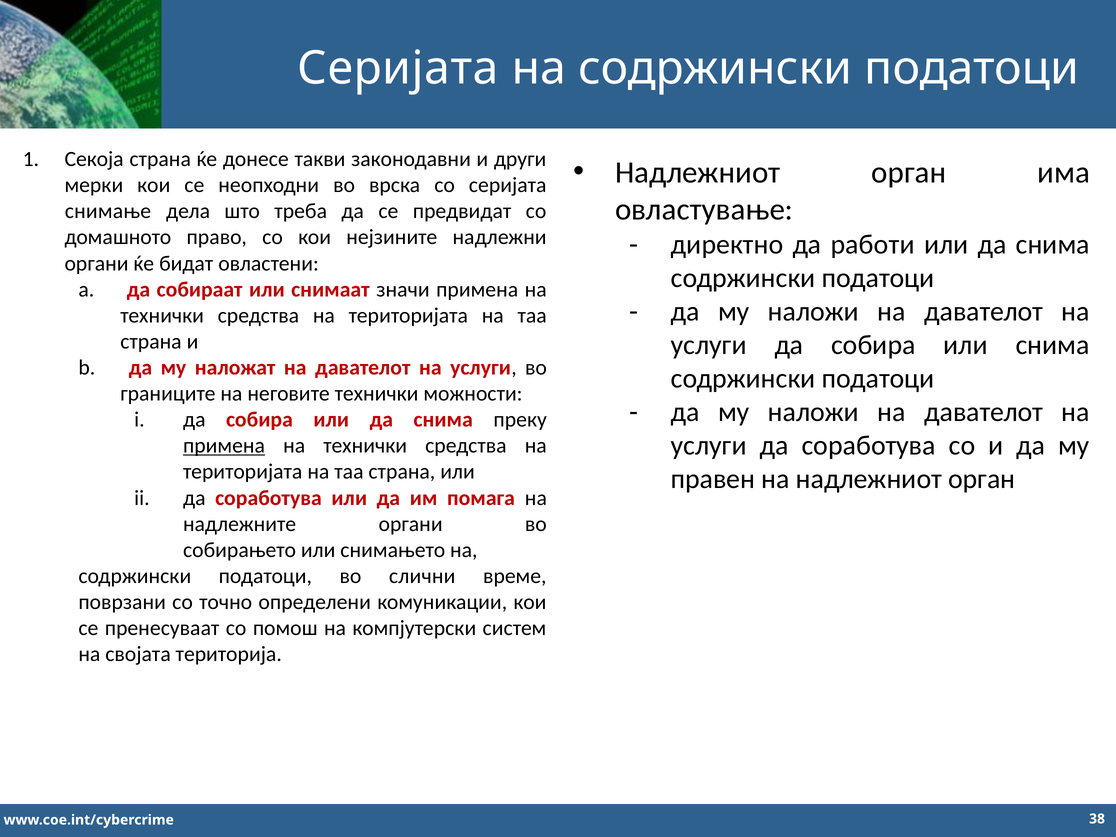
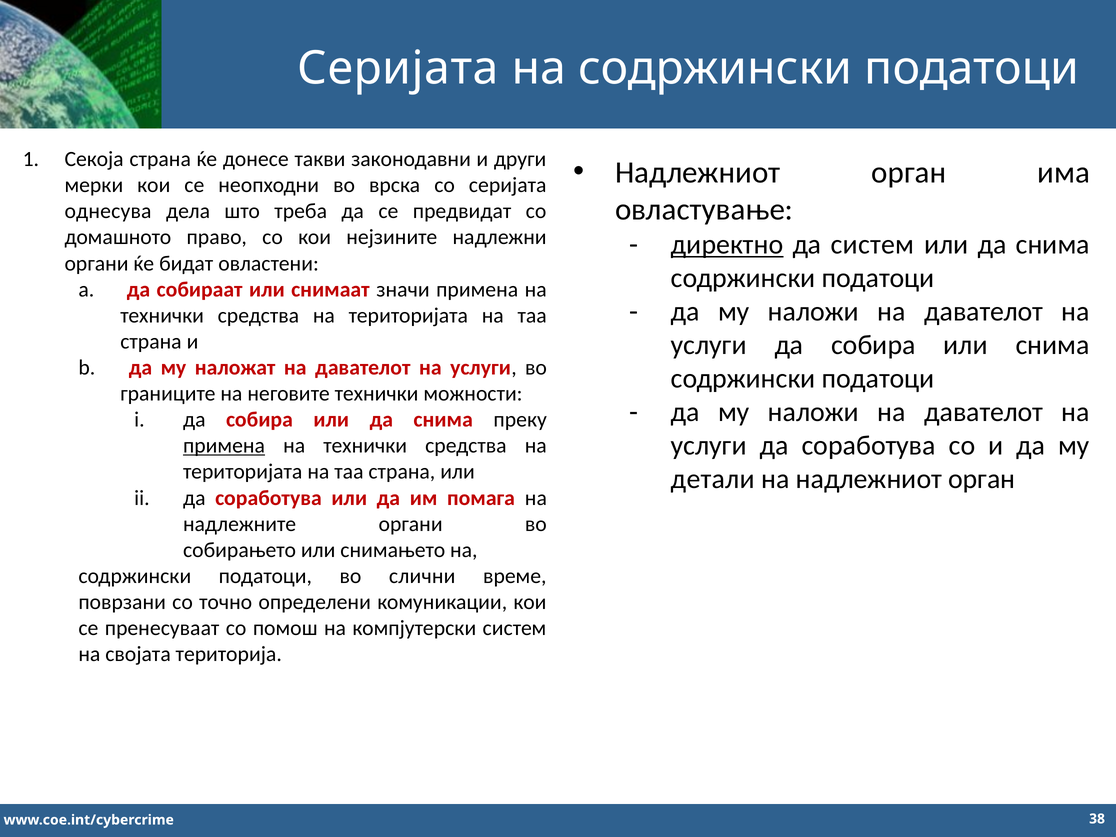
снимање: снимање -> однесува
директно underline: none -> present
да работи: работи -> систем
правен: правен -> детали
